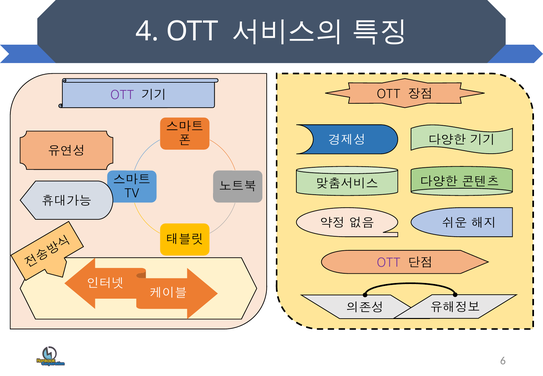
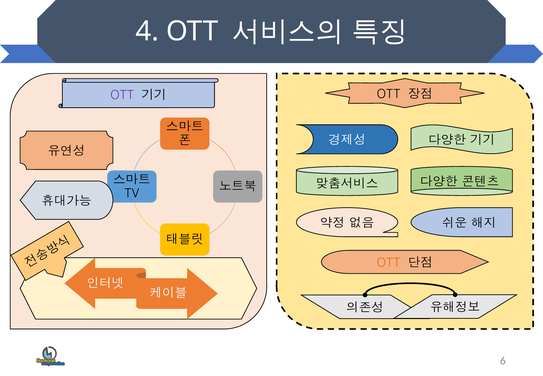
OTT at (389, 263) colour: purple -> orange
